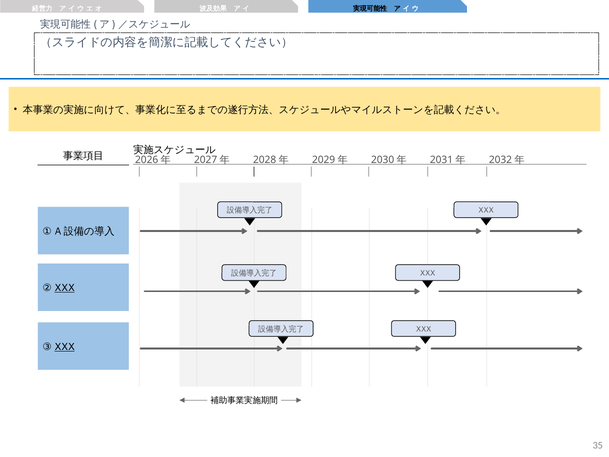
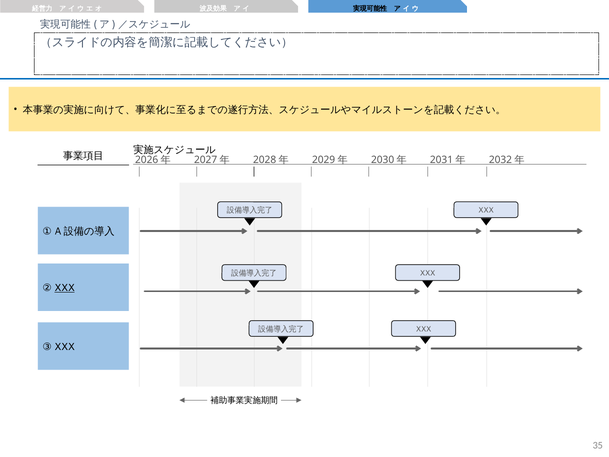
XXX at (65, 347) underline: present -> none
